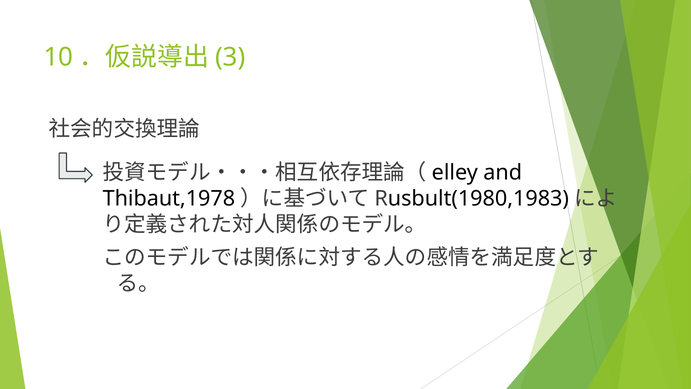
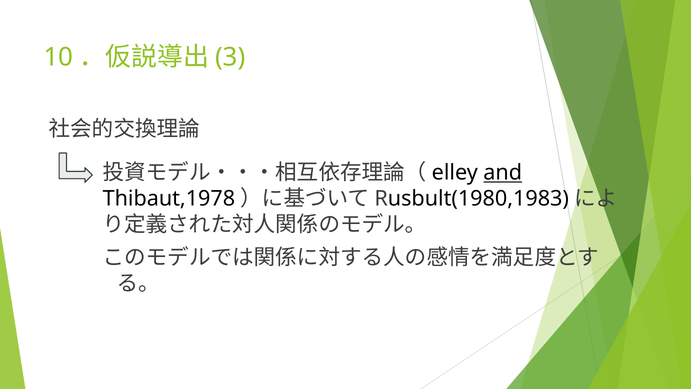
and underline: none -> present
